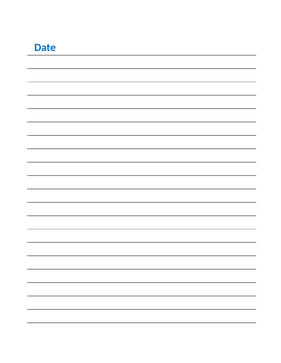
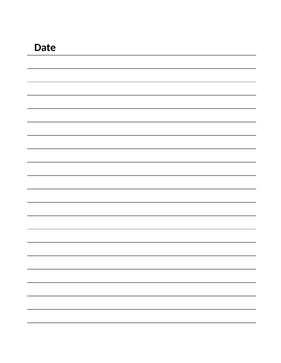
Date colour: blue -> black
